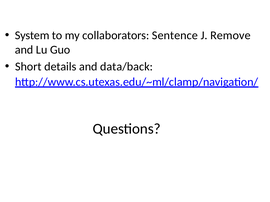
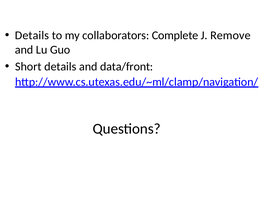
System at (32, 35): System -> Details
Sentence: Sentence -> Complete
data/back: data/back -> data/front
